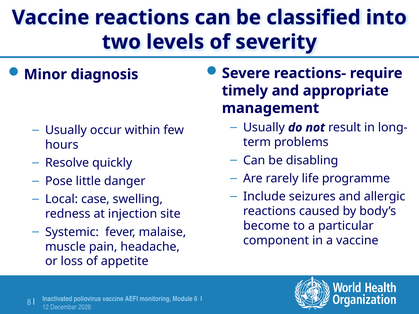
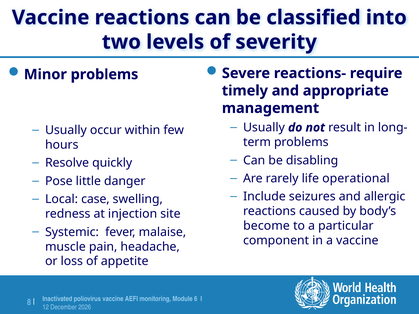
Minor diagnosis: diagnosis -> problems
programme: programme -> operational
